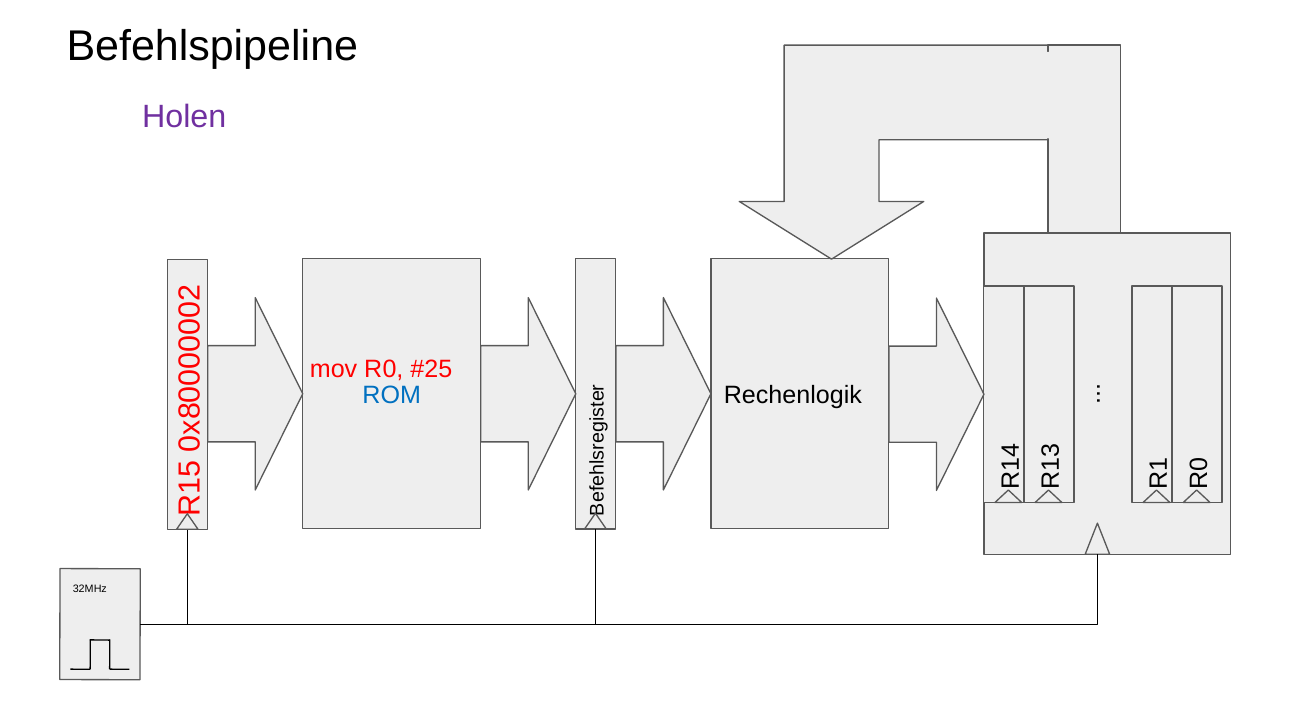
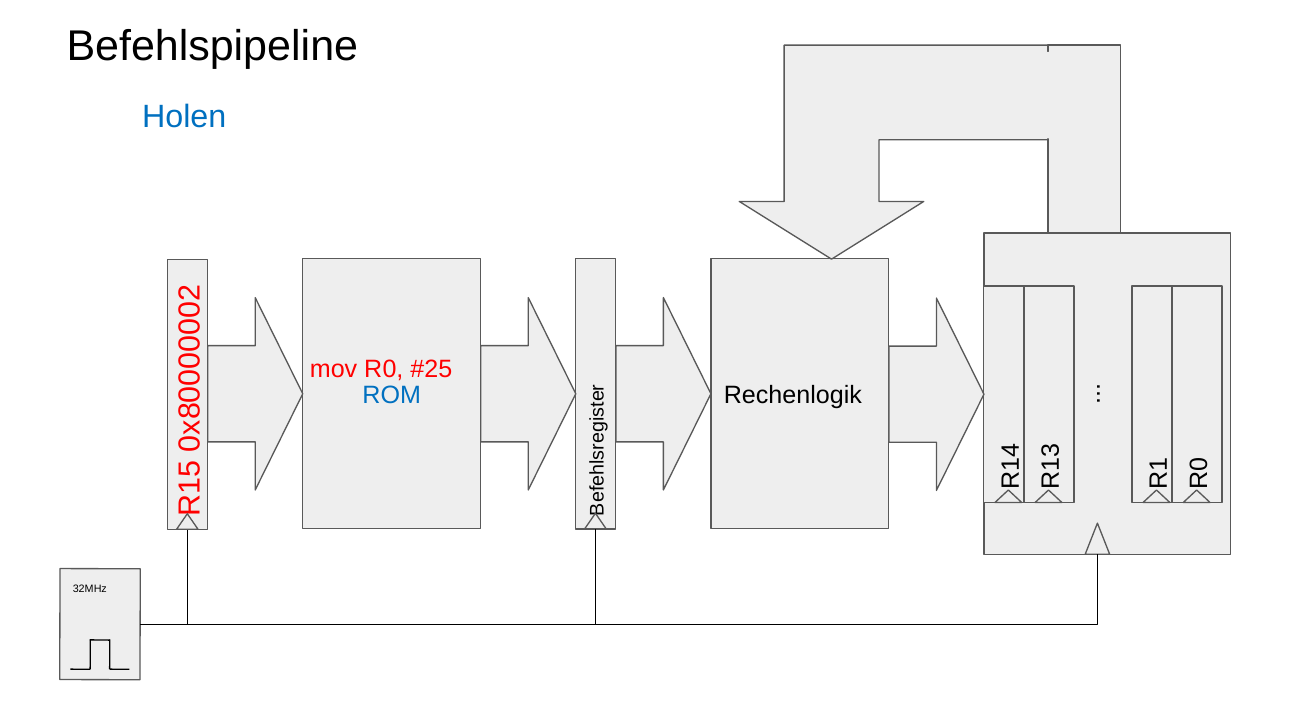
Holen colour: purple -> blue
